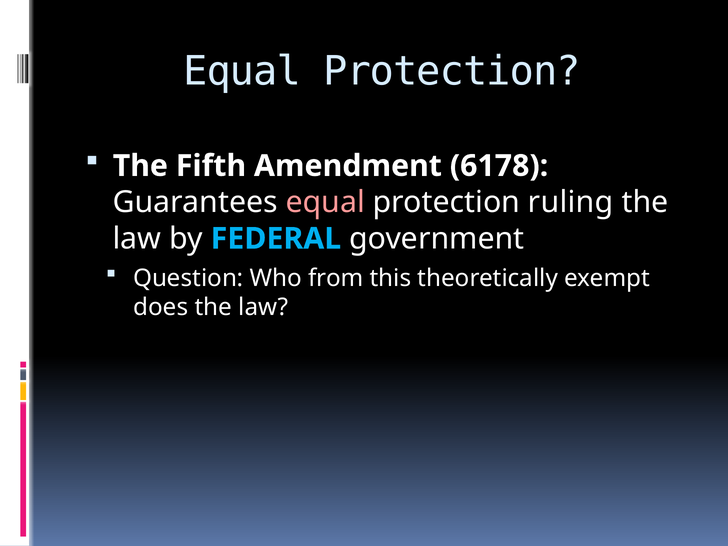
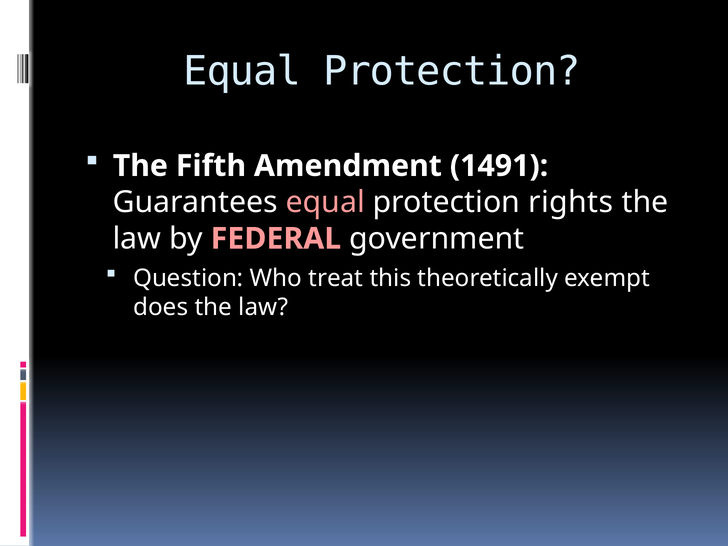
6178: 6178 -> 1491
ruling: ruling -> rights
FEDERAL colour: light blue -> pink
from: from -> treat
